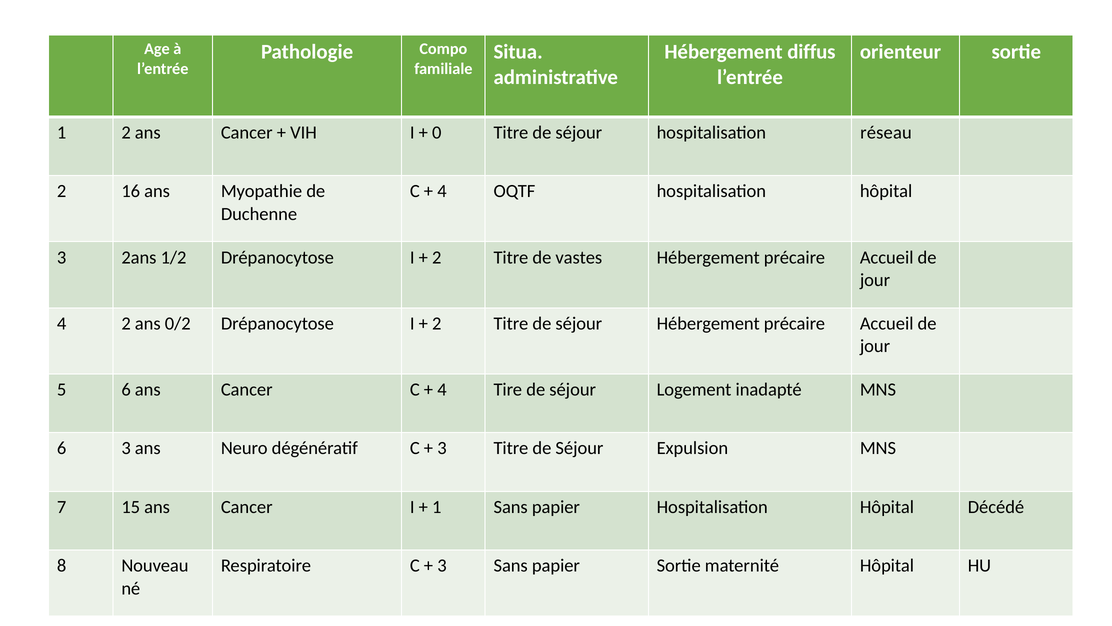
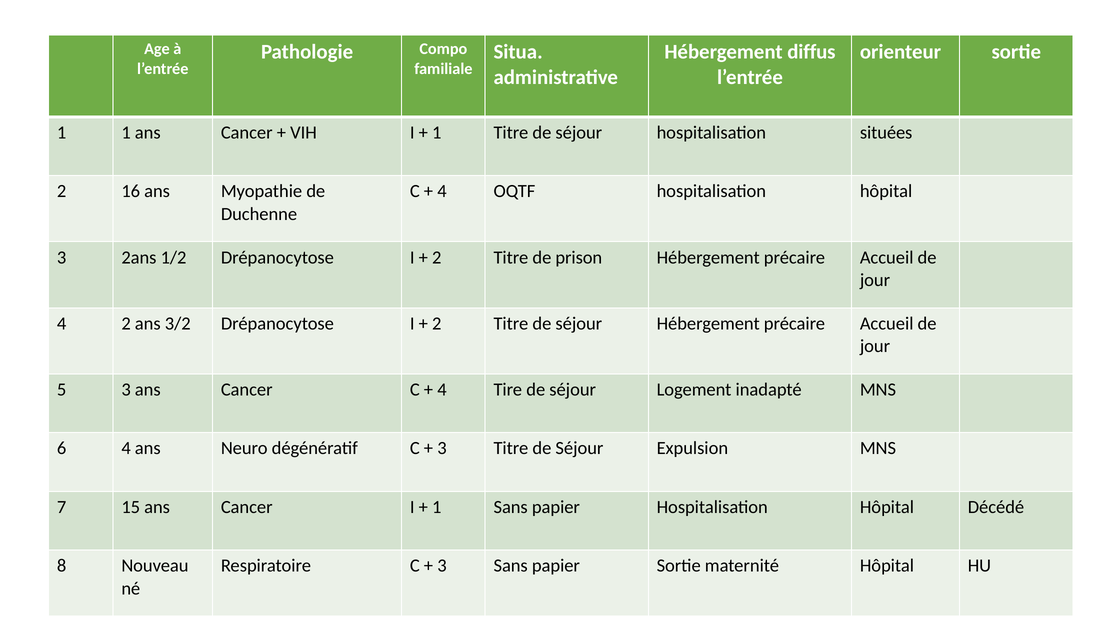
1 2: 2 -> 1
0 at (437, 132): 0 -> 1
réseau: réseau -> situées
vastes: vastes -> prison
0/2: 0/2 -> 3/2
5 6: 6 -> 3
6 3: 3 -> 4
